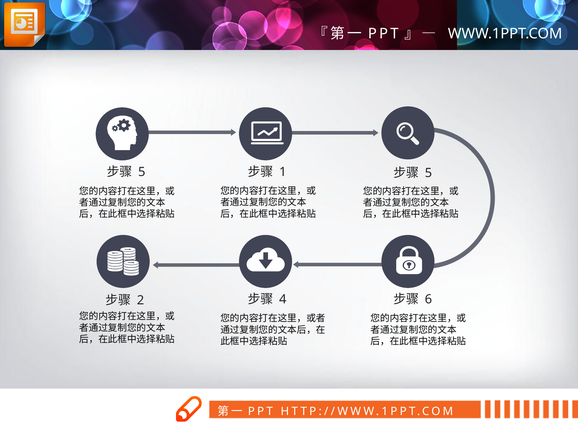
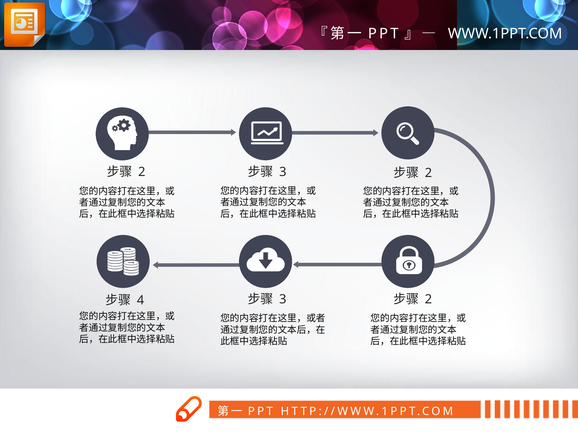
5 at (142, 172): 5 -> 2
1 at (283, 172): 1 -> 3
5 at (428, 173): 5 -> 2
4 at (283, 300): 4 -> 3
6 at (428, 300): 6 -> 2
2: 2 -> 4
